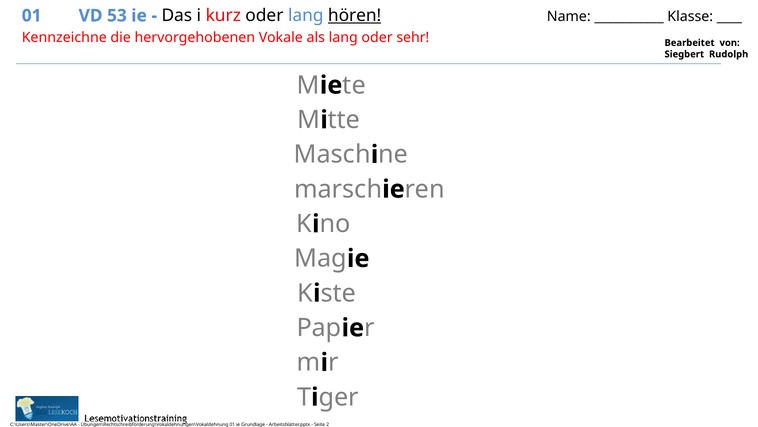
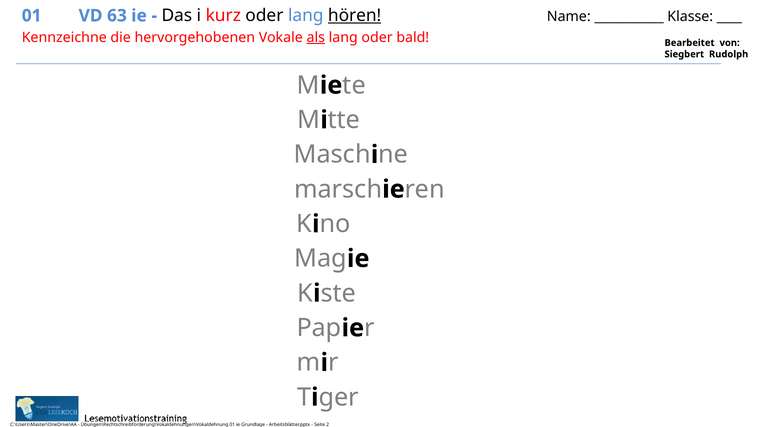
53: 53 -> 63
als underline: none -> present
sehr: sehr -> bald
